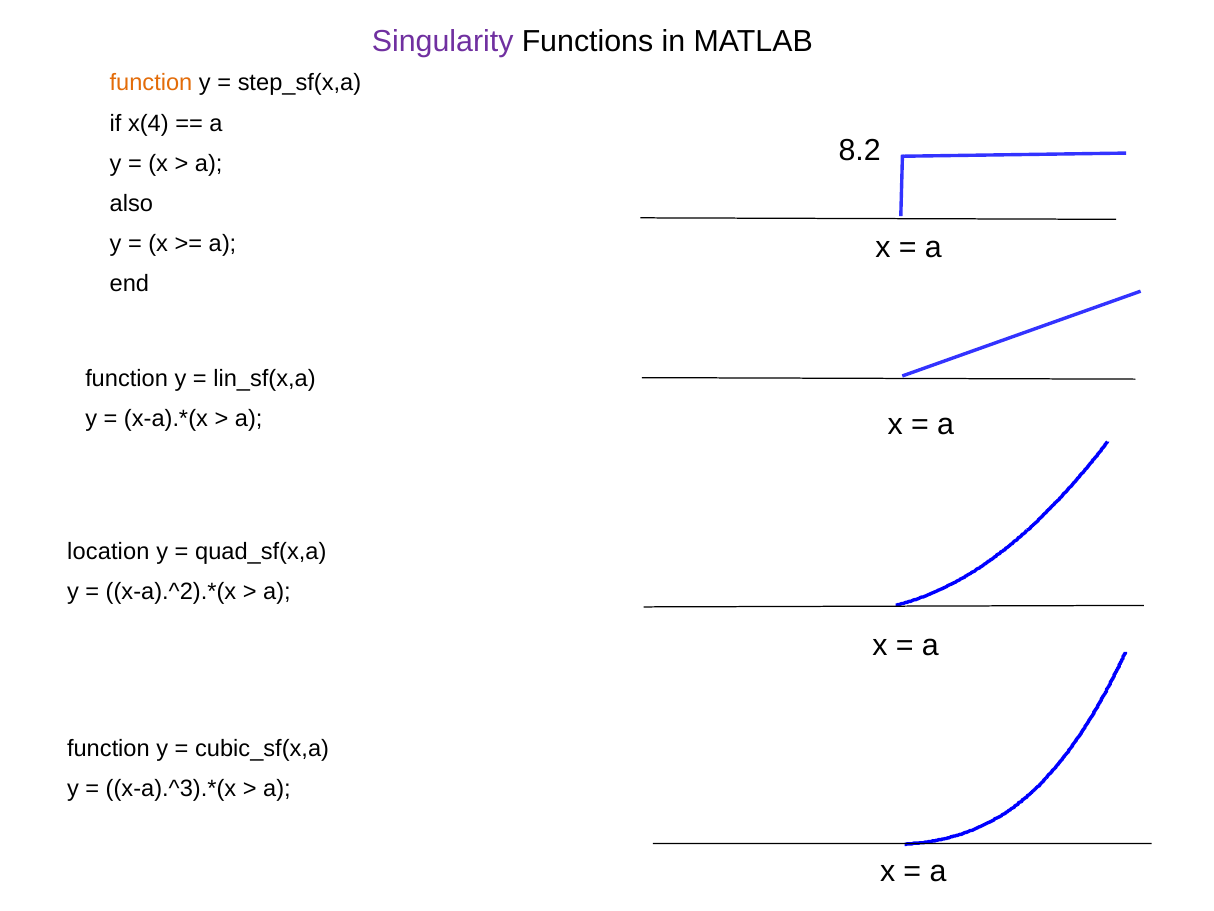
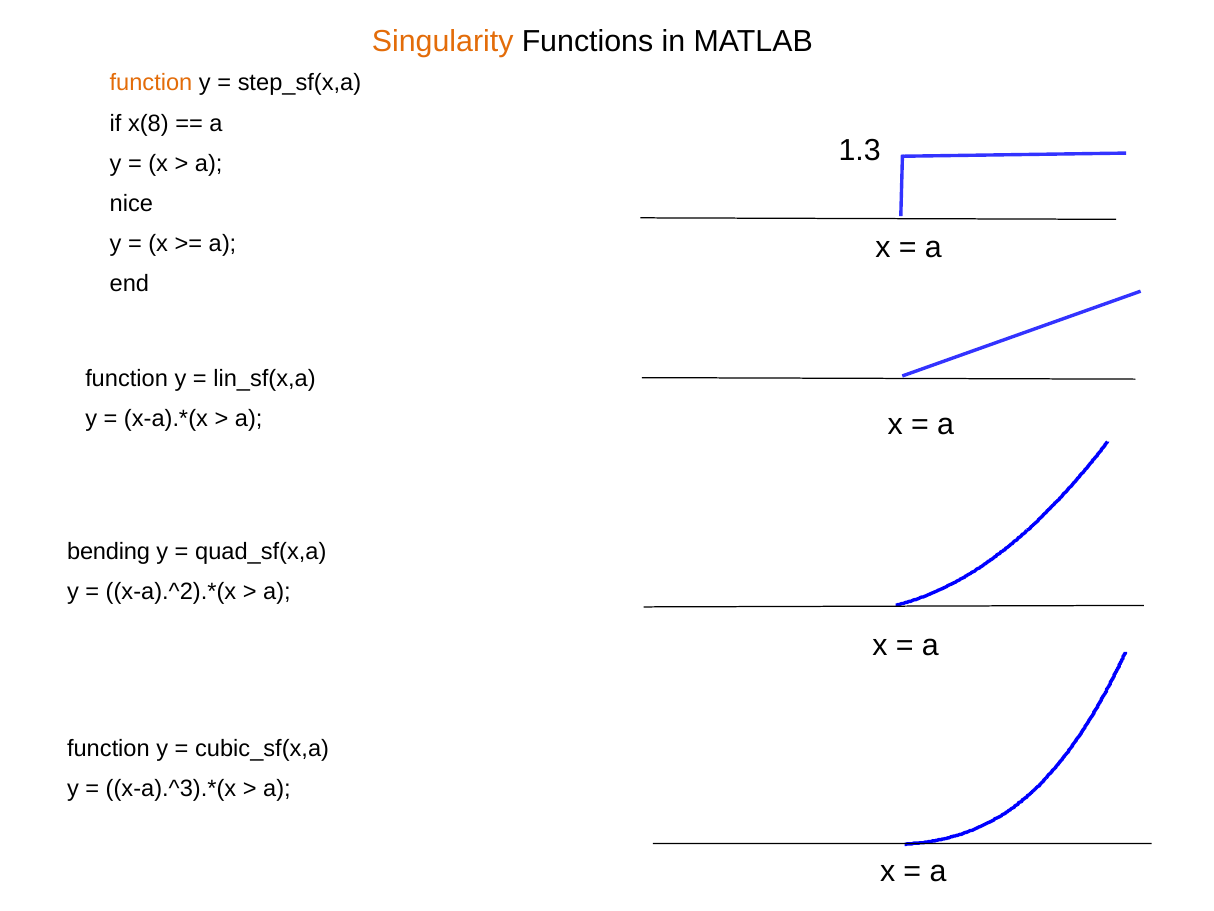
Singularity colour: purple -> orange
x(4: x(4 -> x(8
8.2: 8.2 -> 1.3
also: also -> nice
location: location -> bending
